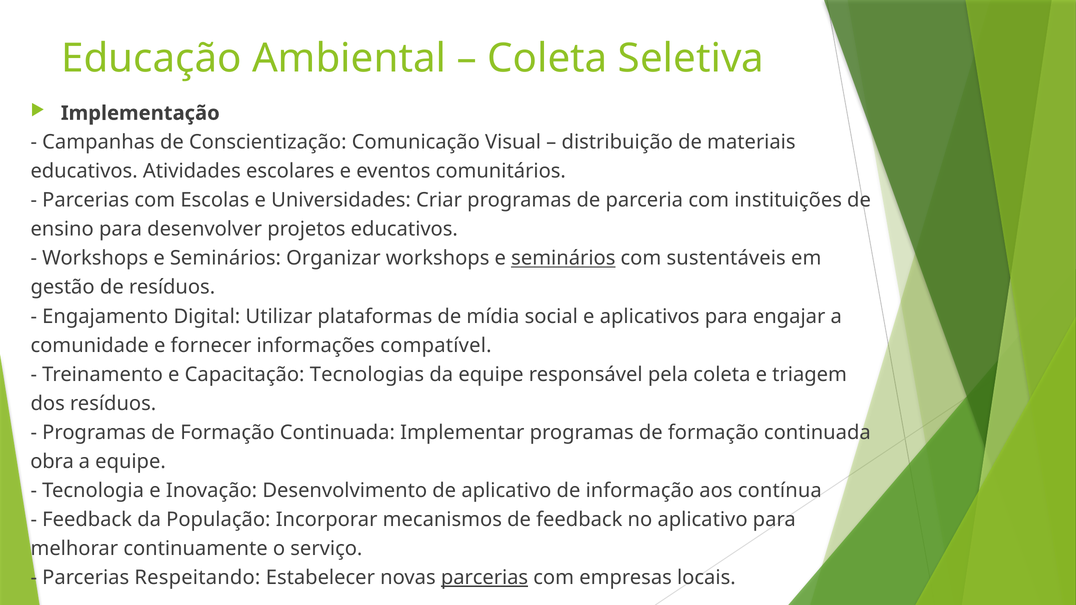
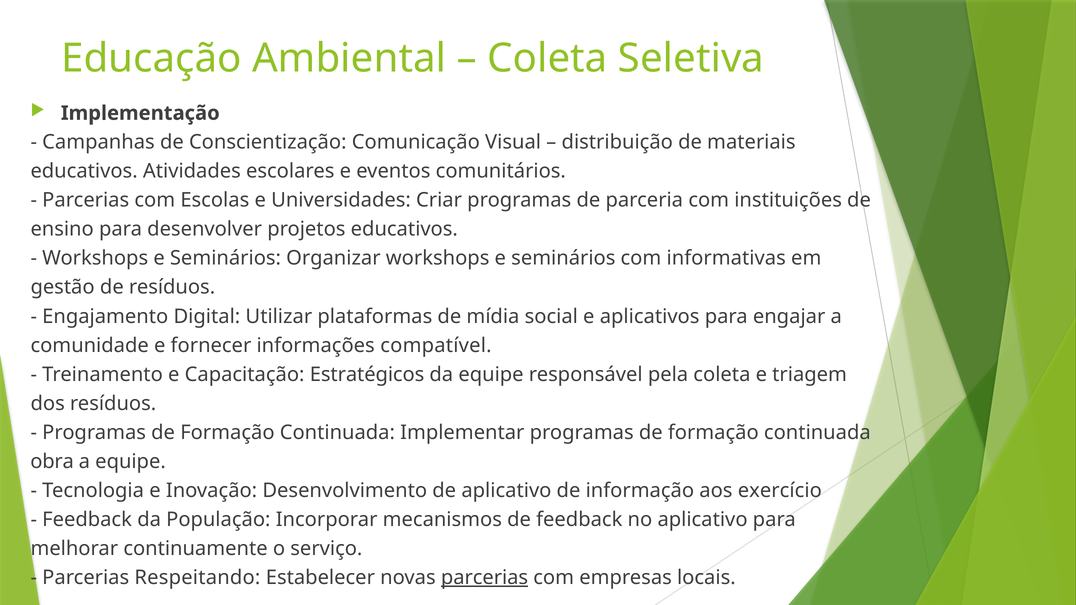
seminários at (563, 258) underline: present -> none
sustentáveis: sustentáveis -> informativas
Tecnologias: Tecnologias -> Estratégicos
contínua: contínua -> exercício
